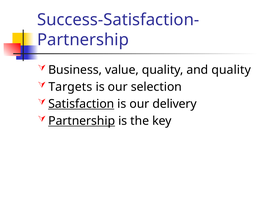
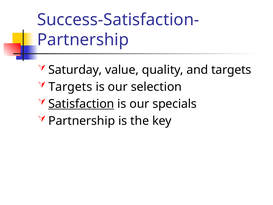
Business: Business -> Saturday
and quality: quality -> targets
delivery: delivery -> specials
Partnership at (82, 121) underline: present -> none
